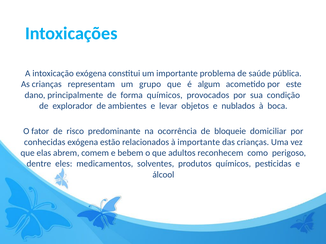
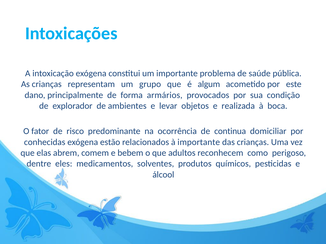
forma químicos: químicos -> armários
nublados: nublados -> realizada
bloqueie: bloqueie -> continua
